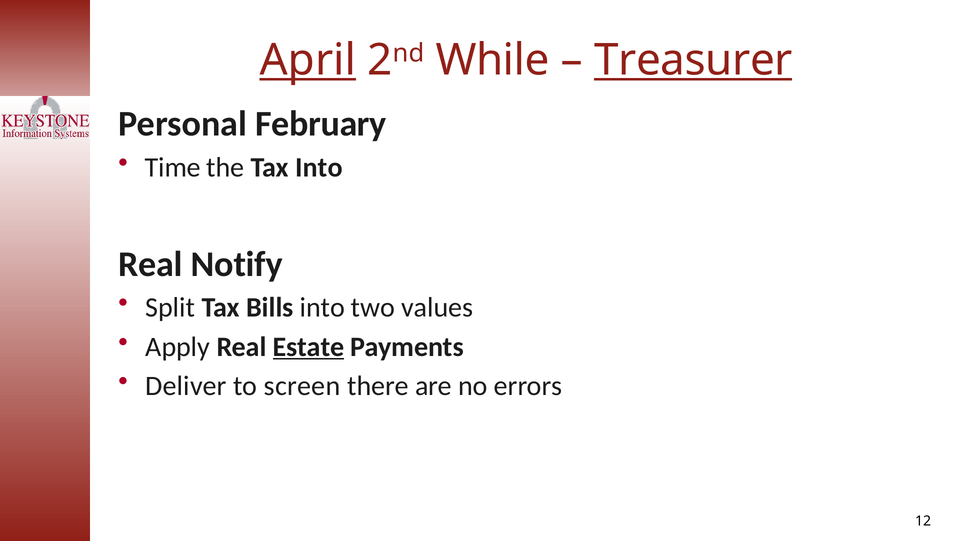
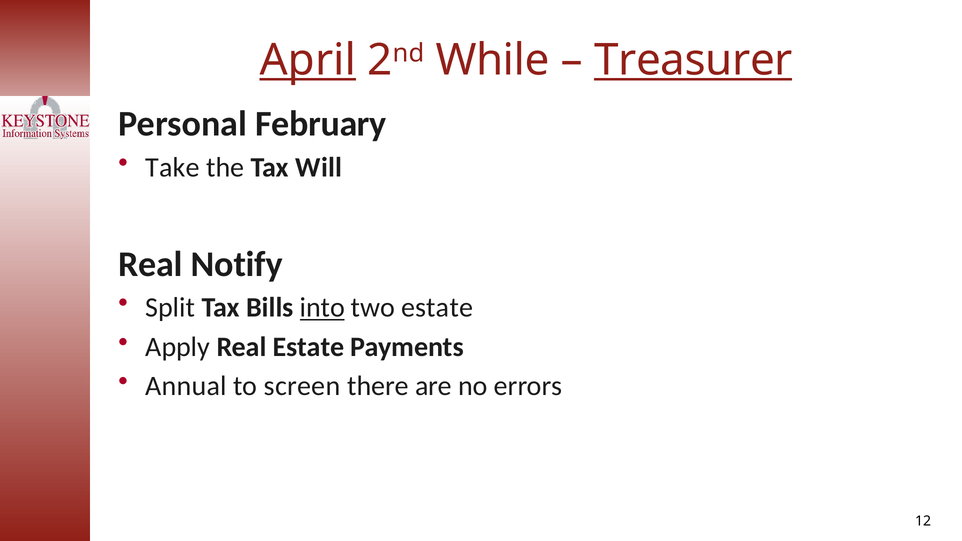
Time: Time -> Take
Tax Into: Into -> Will
into at (322, 308) underline: none -> present
two values: values -> estate
Estate at (309, 347) underline: present -> none
Deliver: Deliver -> Annual
